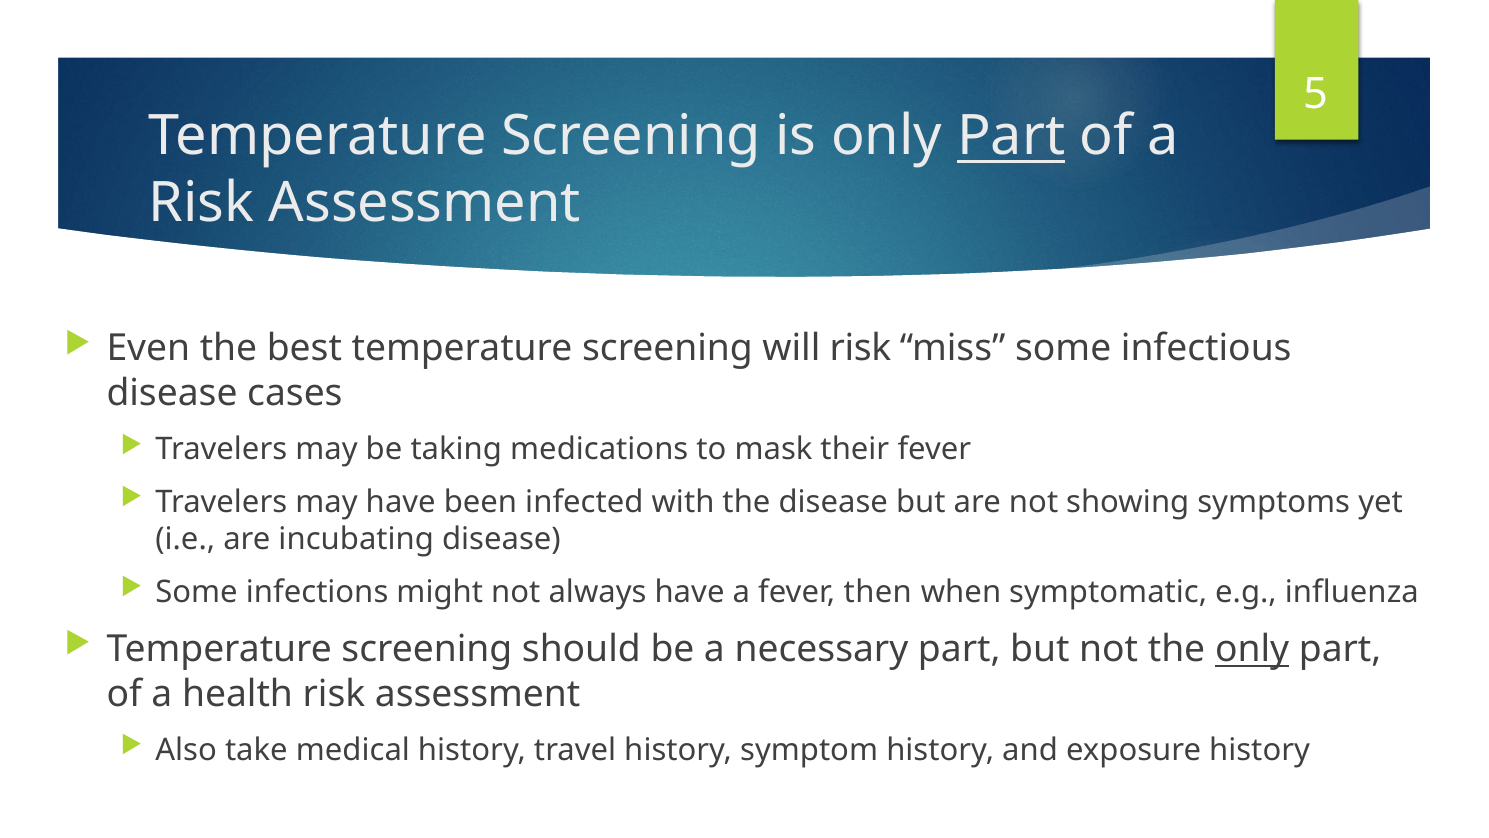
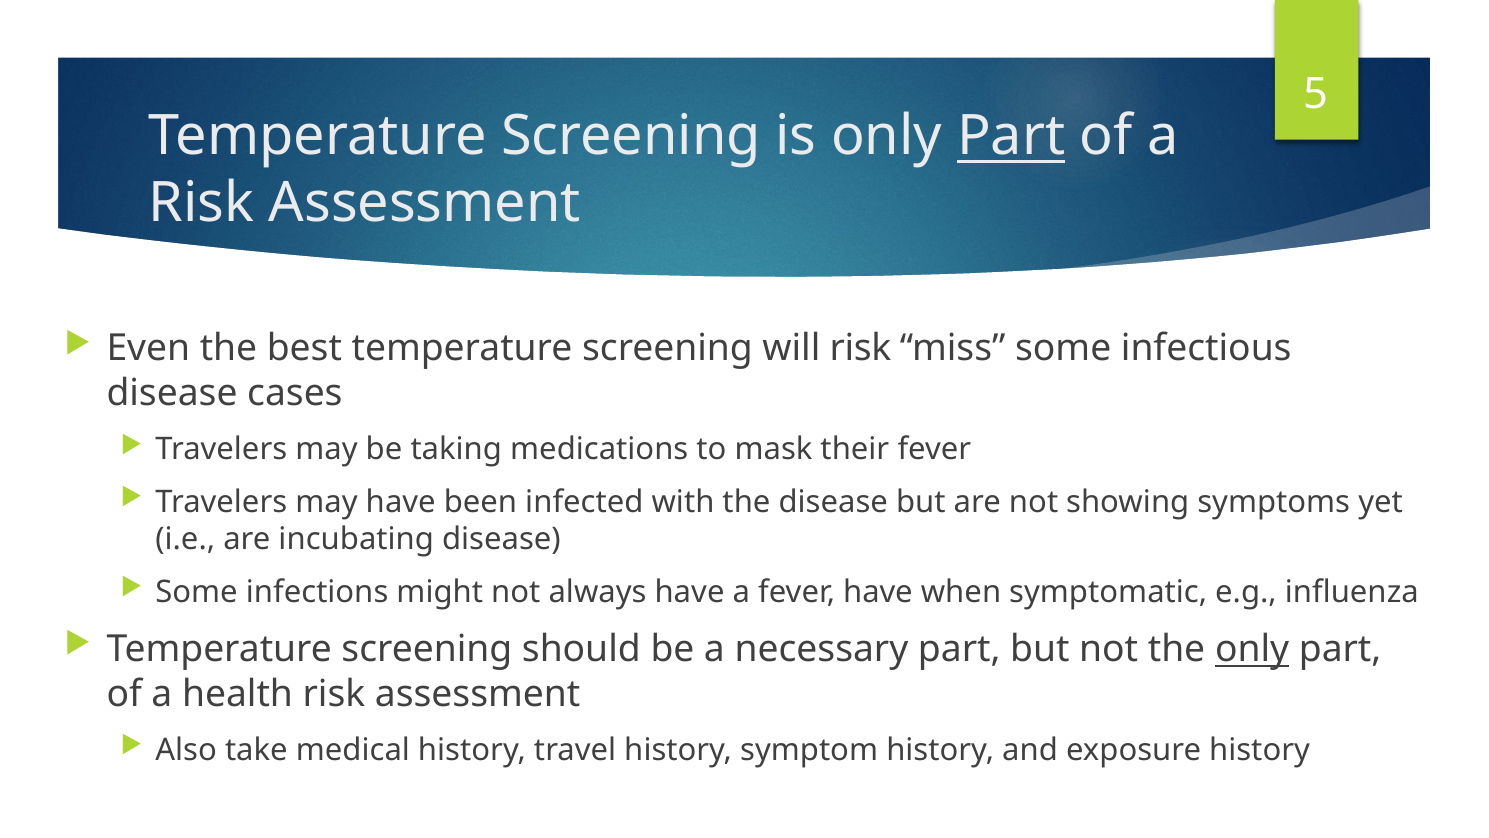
fever then: then -> have
